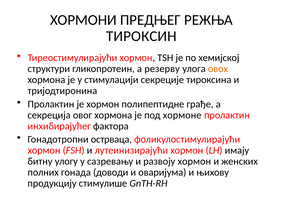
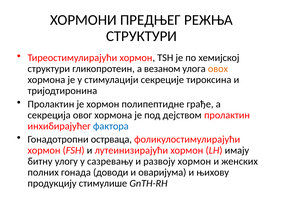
ТИРОКСИН at (141, 36): ТИРОКСИН -> СТРУКТУРИ
резерву: резерву -> везаном
хормоне: хормоне -> дејством
фактора colour: black -> blue
